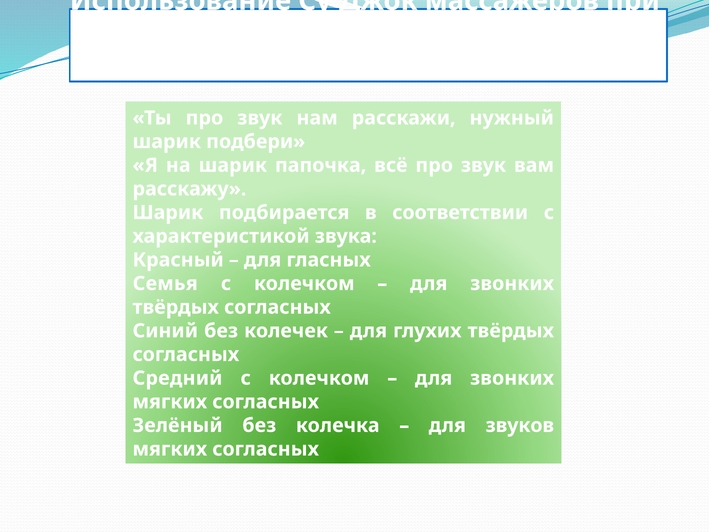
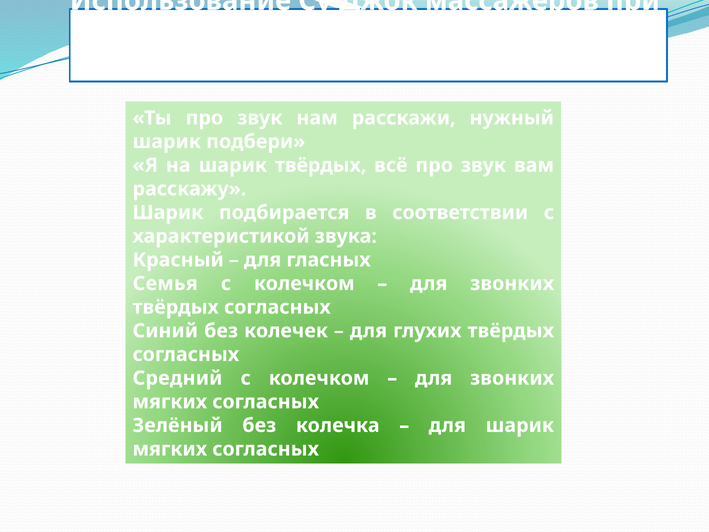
шарик папочка: папочка -> твёрдых
для звуков: звуков -> шарик
